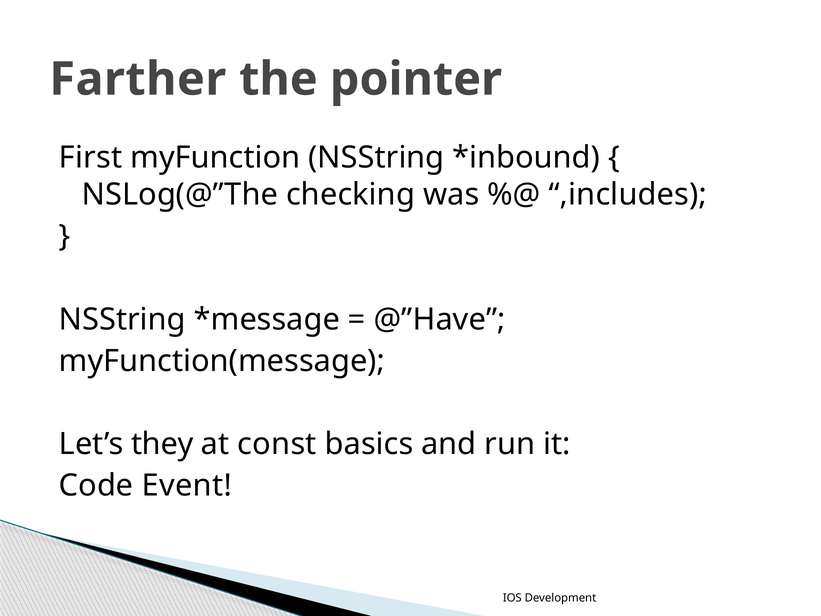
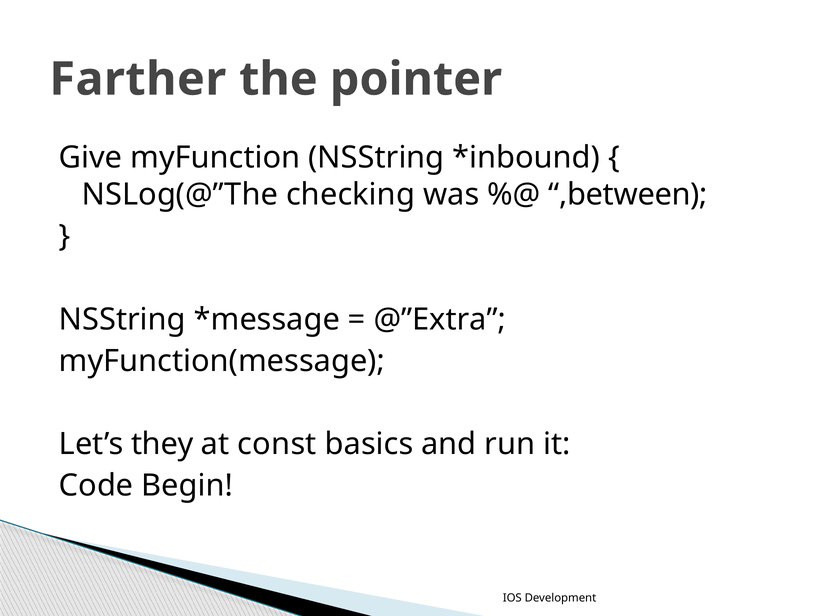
First: First -> Give
,includes: ,includes -> ,between
@”Have: @”Have -> @”Extra
Event: Event -> Begin
